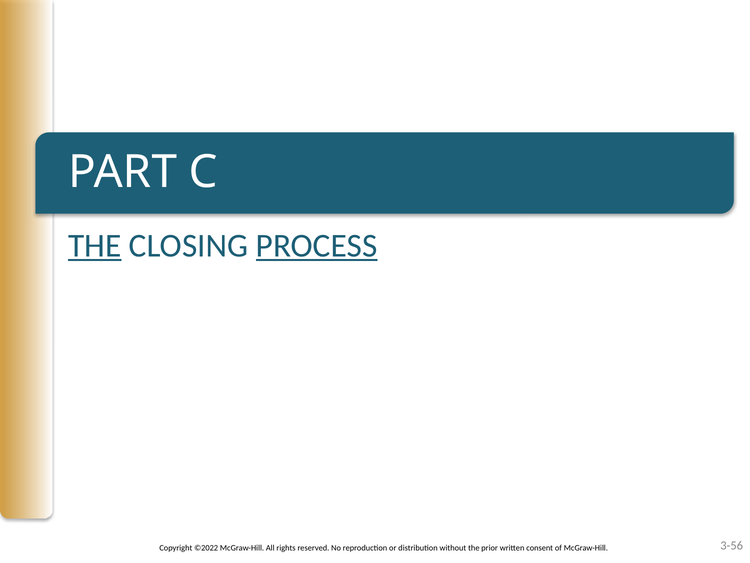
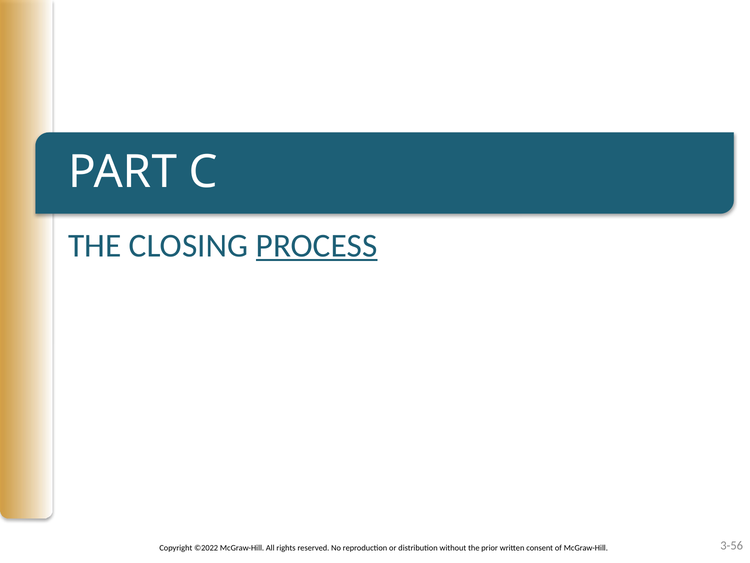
THE at (95, 245) underline: present -> none
